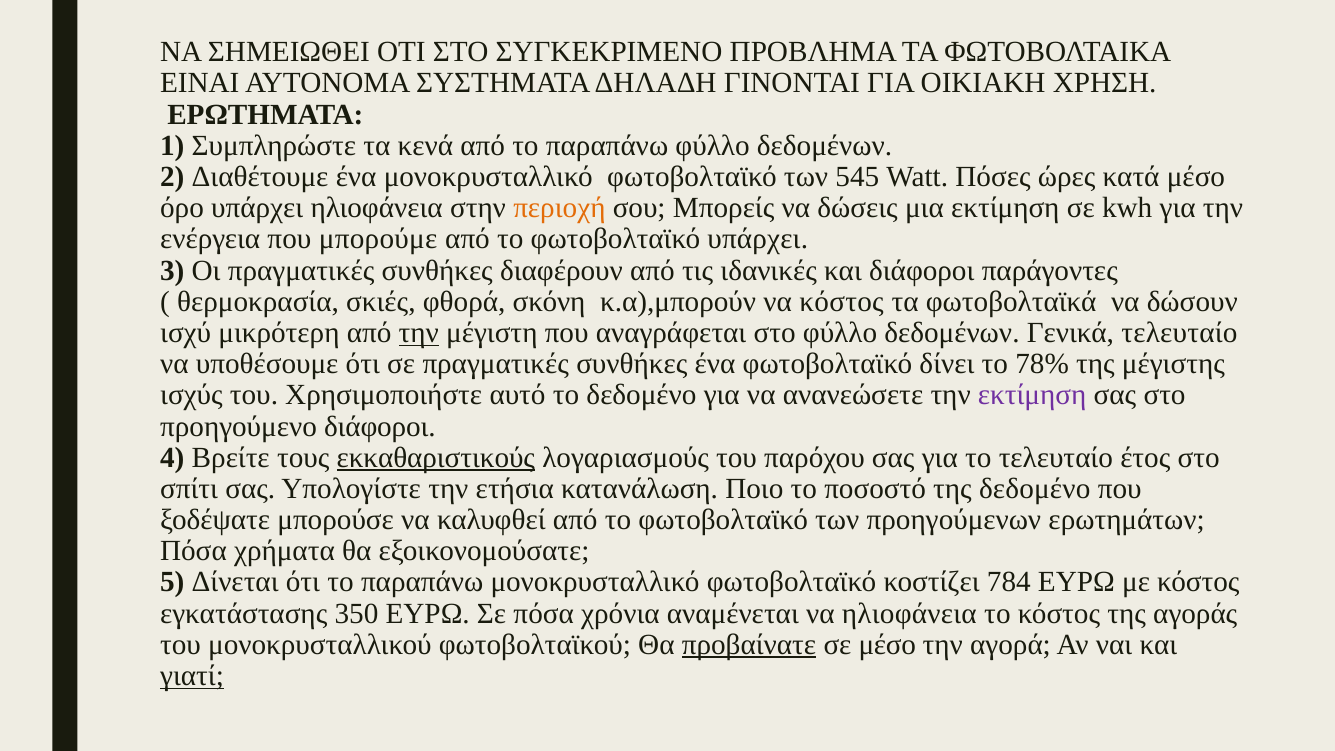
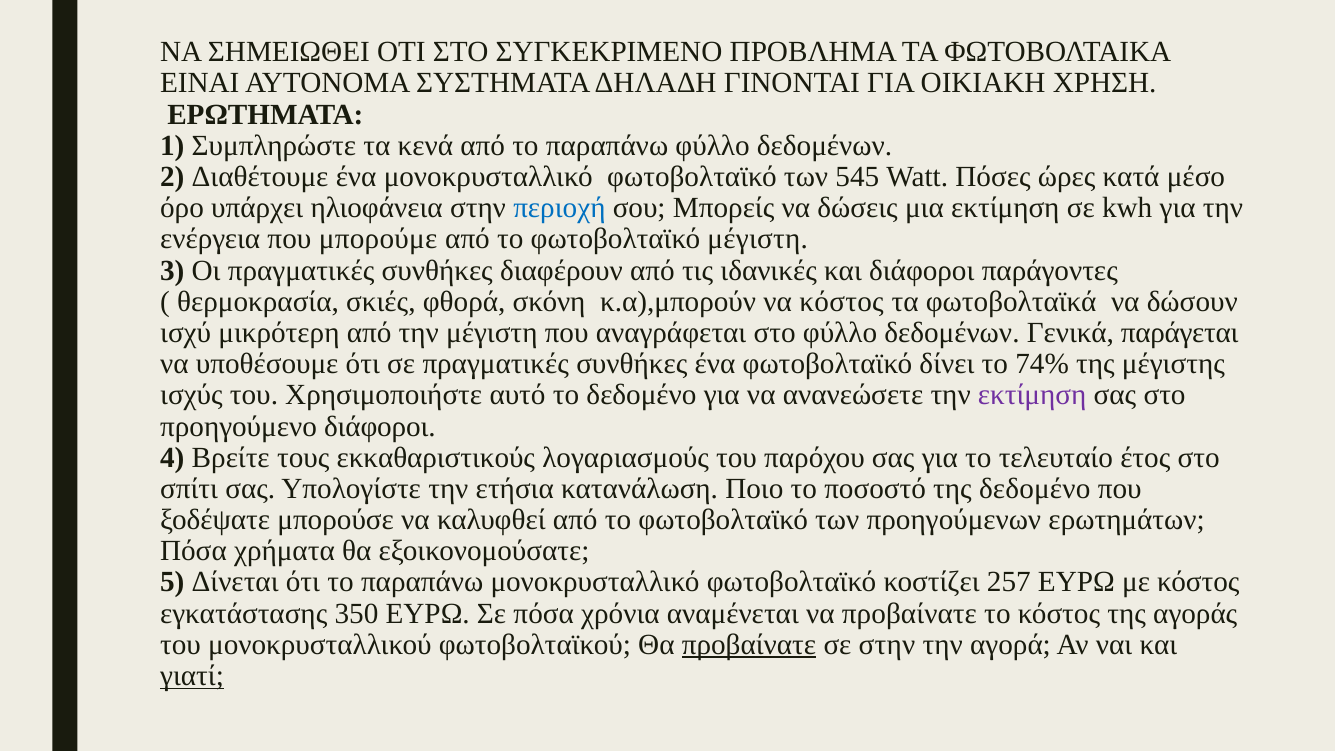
περιοχή colour: orange -> blue
φωτοβολταϊκό υπάρχει: υπάρχει -> μέγιστη
την at (419, 333) underline: present -> none
Γενικά τελευταίο: τελευταίο -> παράγεται
78%: 78% -> 74%
εκκαθαριστικούς underline: present -> none
784: 784 -> 257
να ηλιοφάνεια: ηλιοφάνεια -> προβαίνατε
σε μέσο: μέσο -> στην
